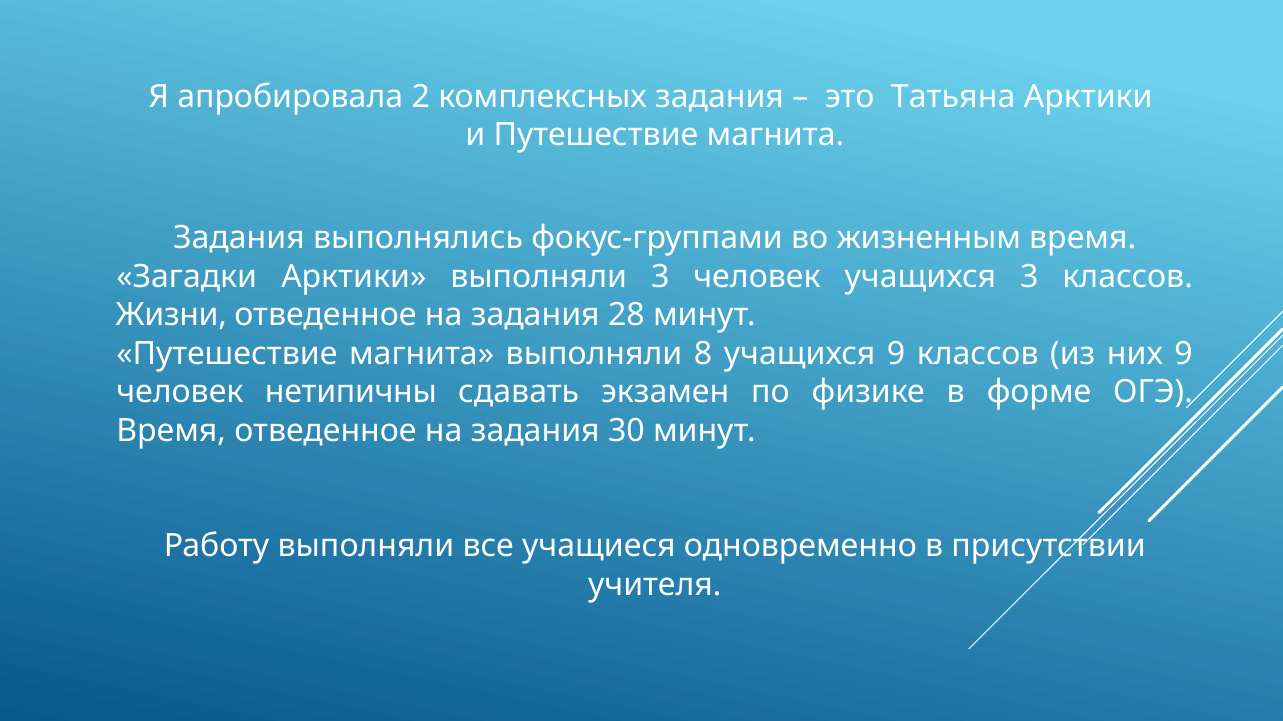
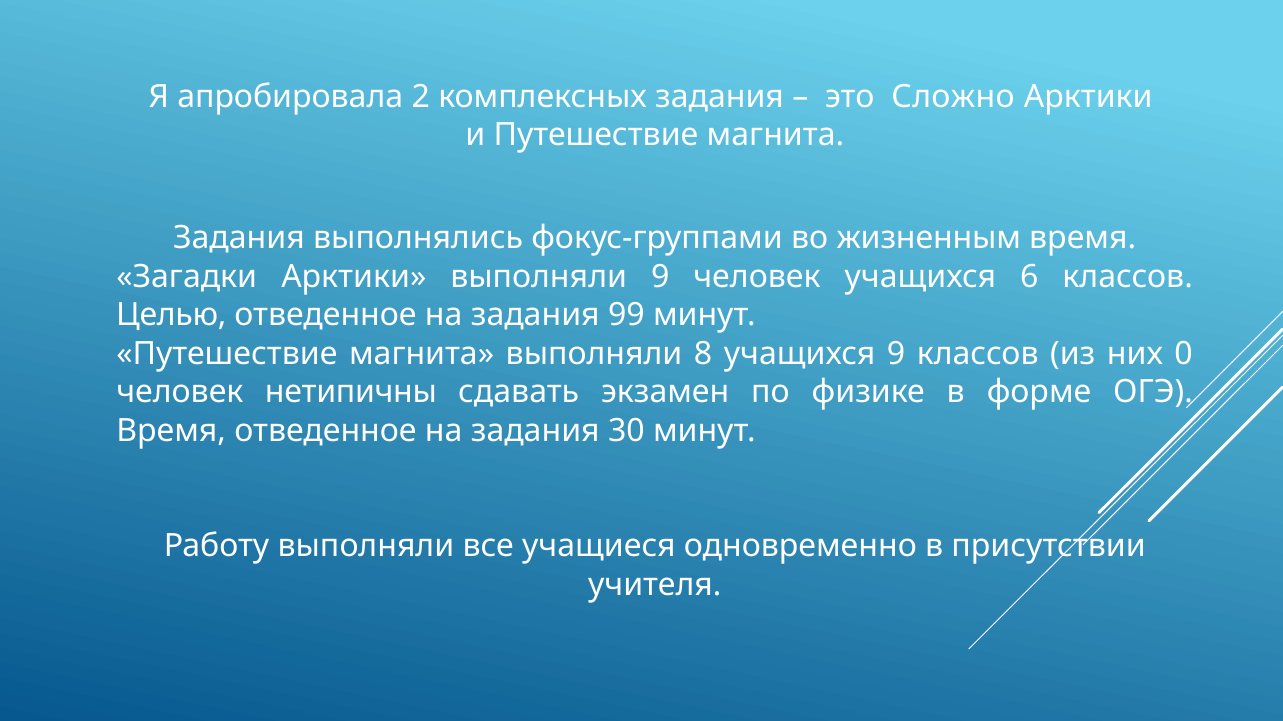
Татьяна: Татьяна -> Сложно
выполняли 3: 3 -> 9
учащихся 3: 3 -> 6
Жизни: Жизни -> Целью
28: 28 -> 99
них 9: 9 -> 0
